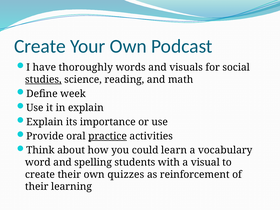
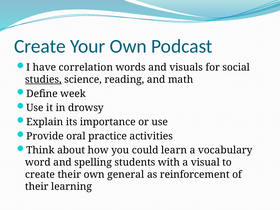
thoroughly: thoroughly -> correlation
in explain: explain -> drowsy
practice underline: present -> none
quizzes: quizzes -> general
